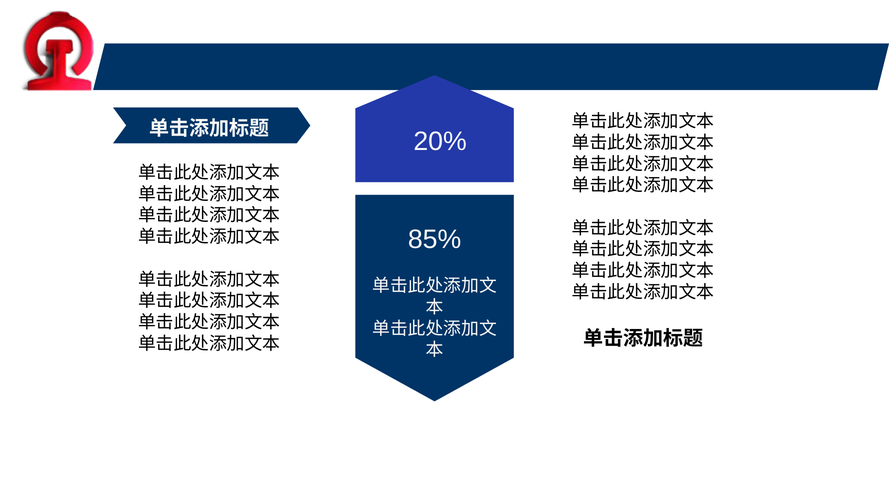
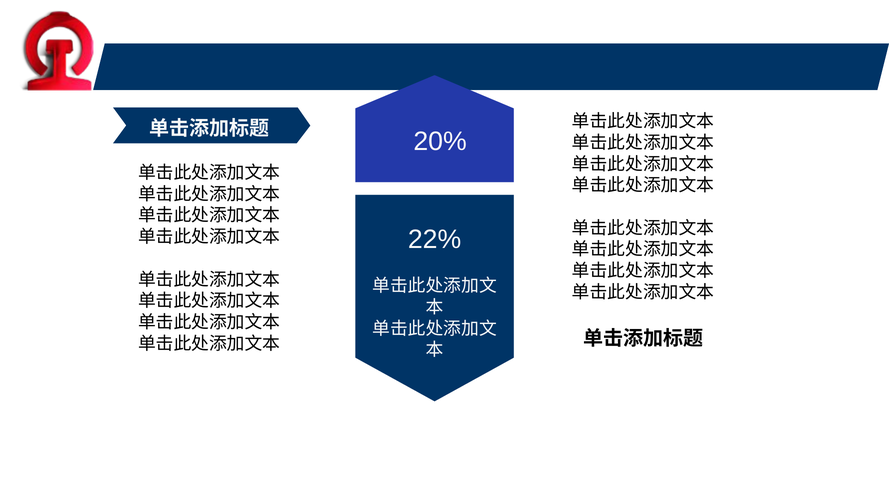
85%: 85% -> 22%
